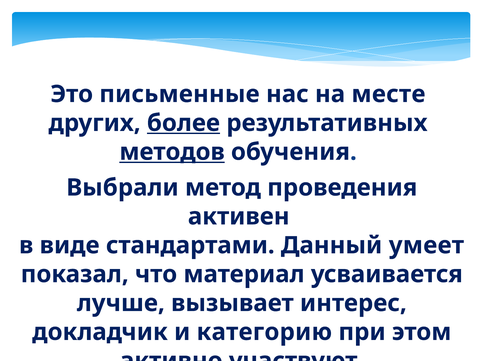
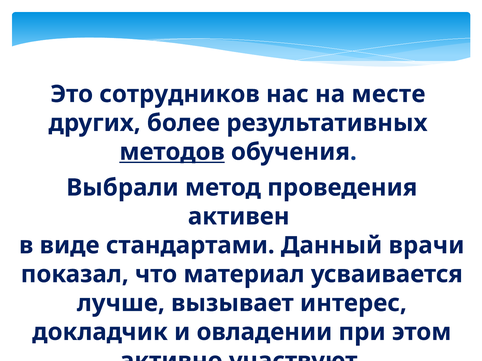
письменные: письменные -> сотрудников
более underline: present -> none
умеет: умеет -> врачи
категорию: категорию -> овладении
